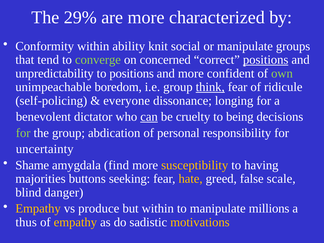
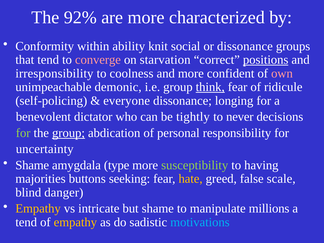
29%: 29% -> 92%
or manipulate: manipulate -> dissonance
converge colour: light green -> pink
concerned: concerned -> starvation
unpredictability: unpredictability -> irresponsibility
to positions: positions -> coolness
own colour: light green -> pink
boredom: boredom -> demonic
can underline: present -> none
cruelty: cruelty -> tightly
being: being -> never
group at (68, 133) underline: none -> present
find: find -> type
susceptibility colour: yellow -> light green
produce: produce -> intricate
but within: within -> shame
thus at (26, 222): thus -> tend
motivations colour: yellow -> light blue
